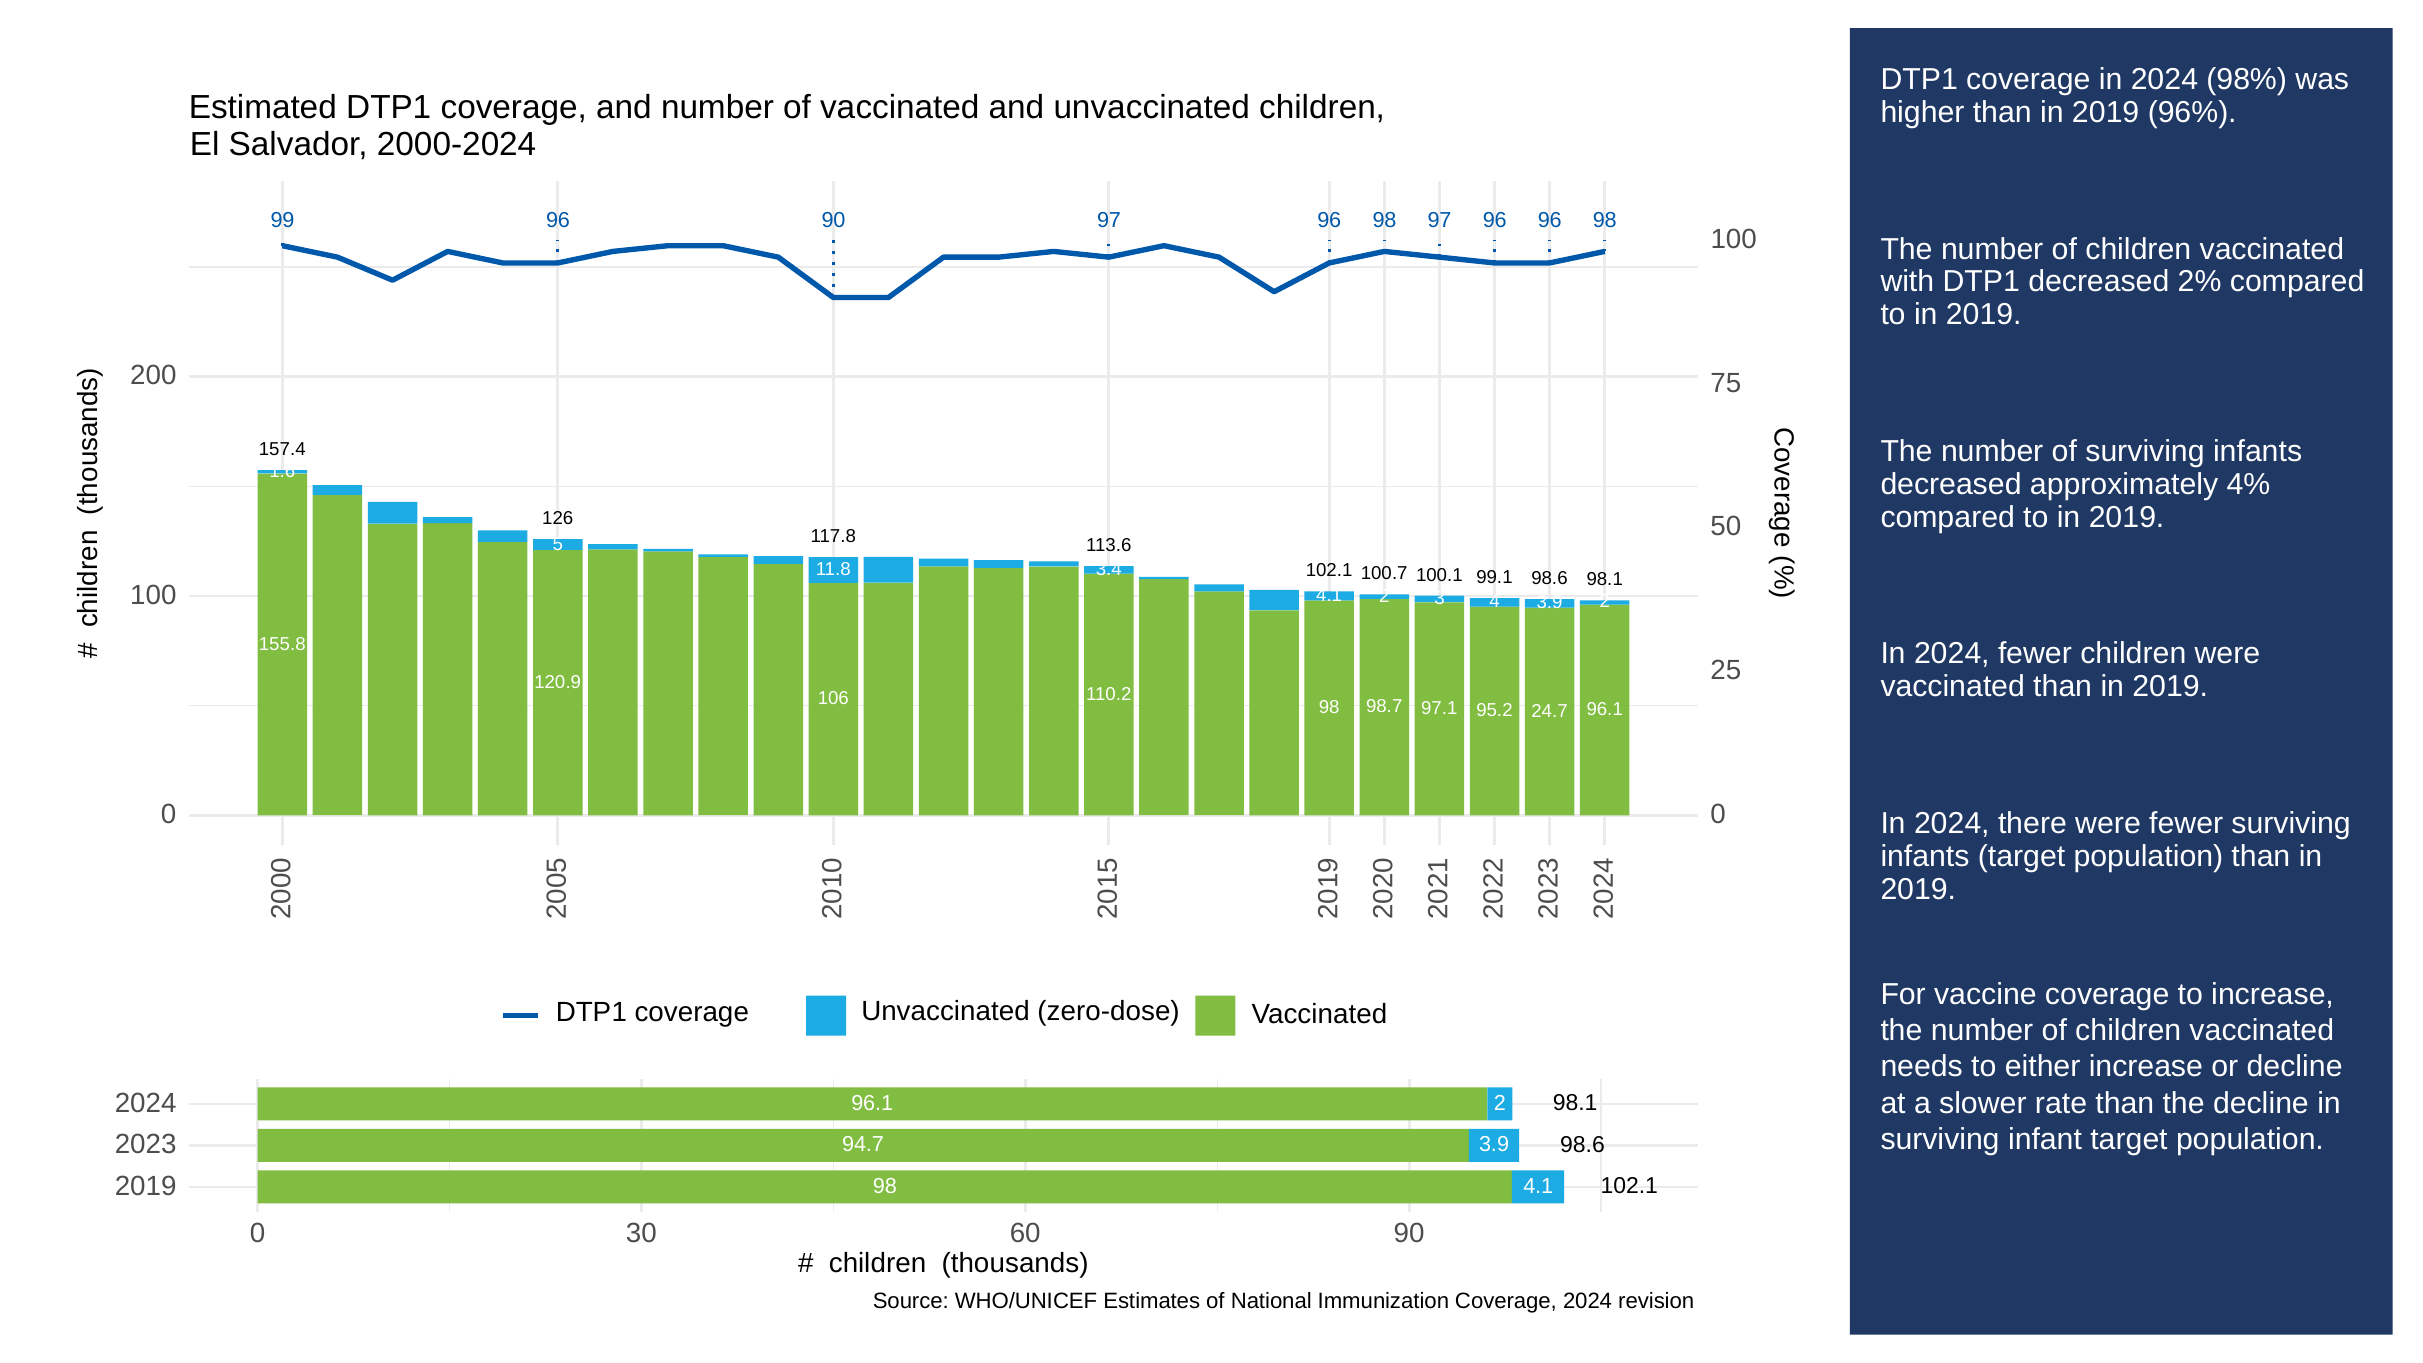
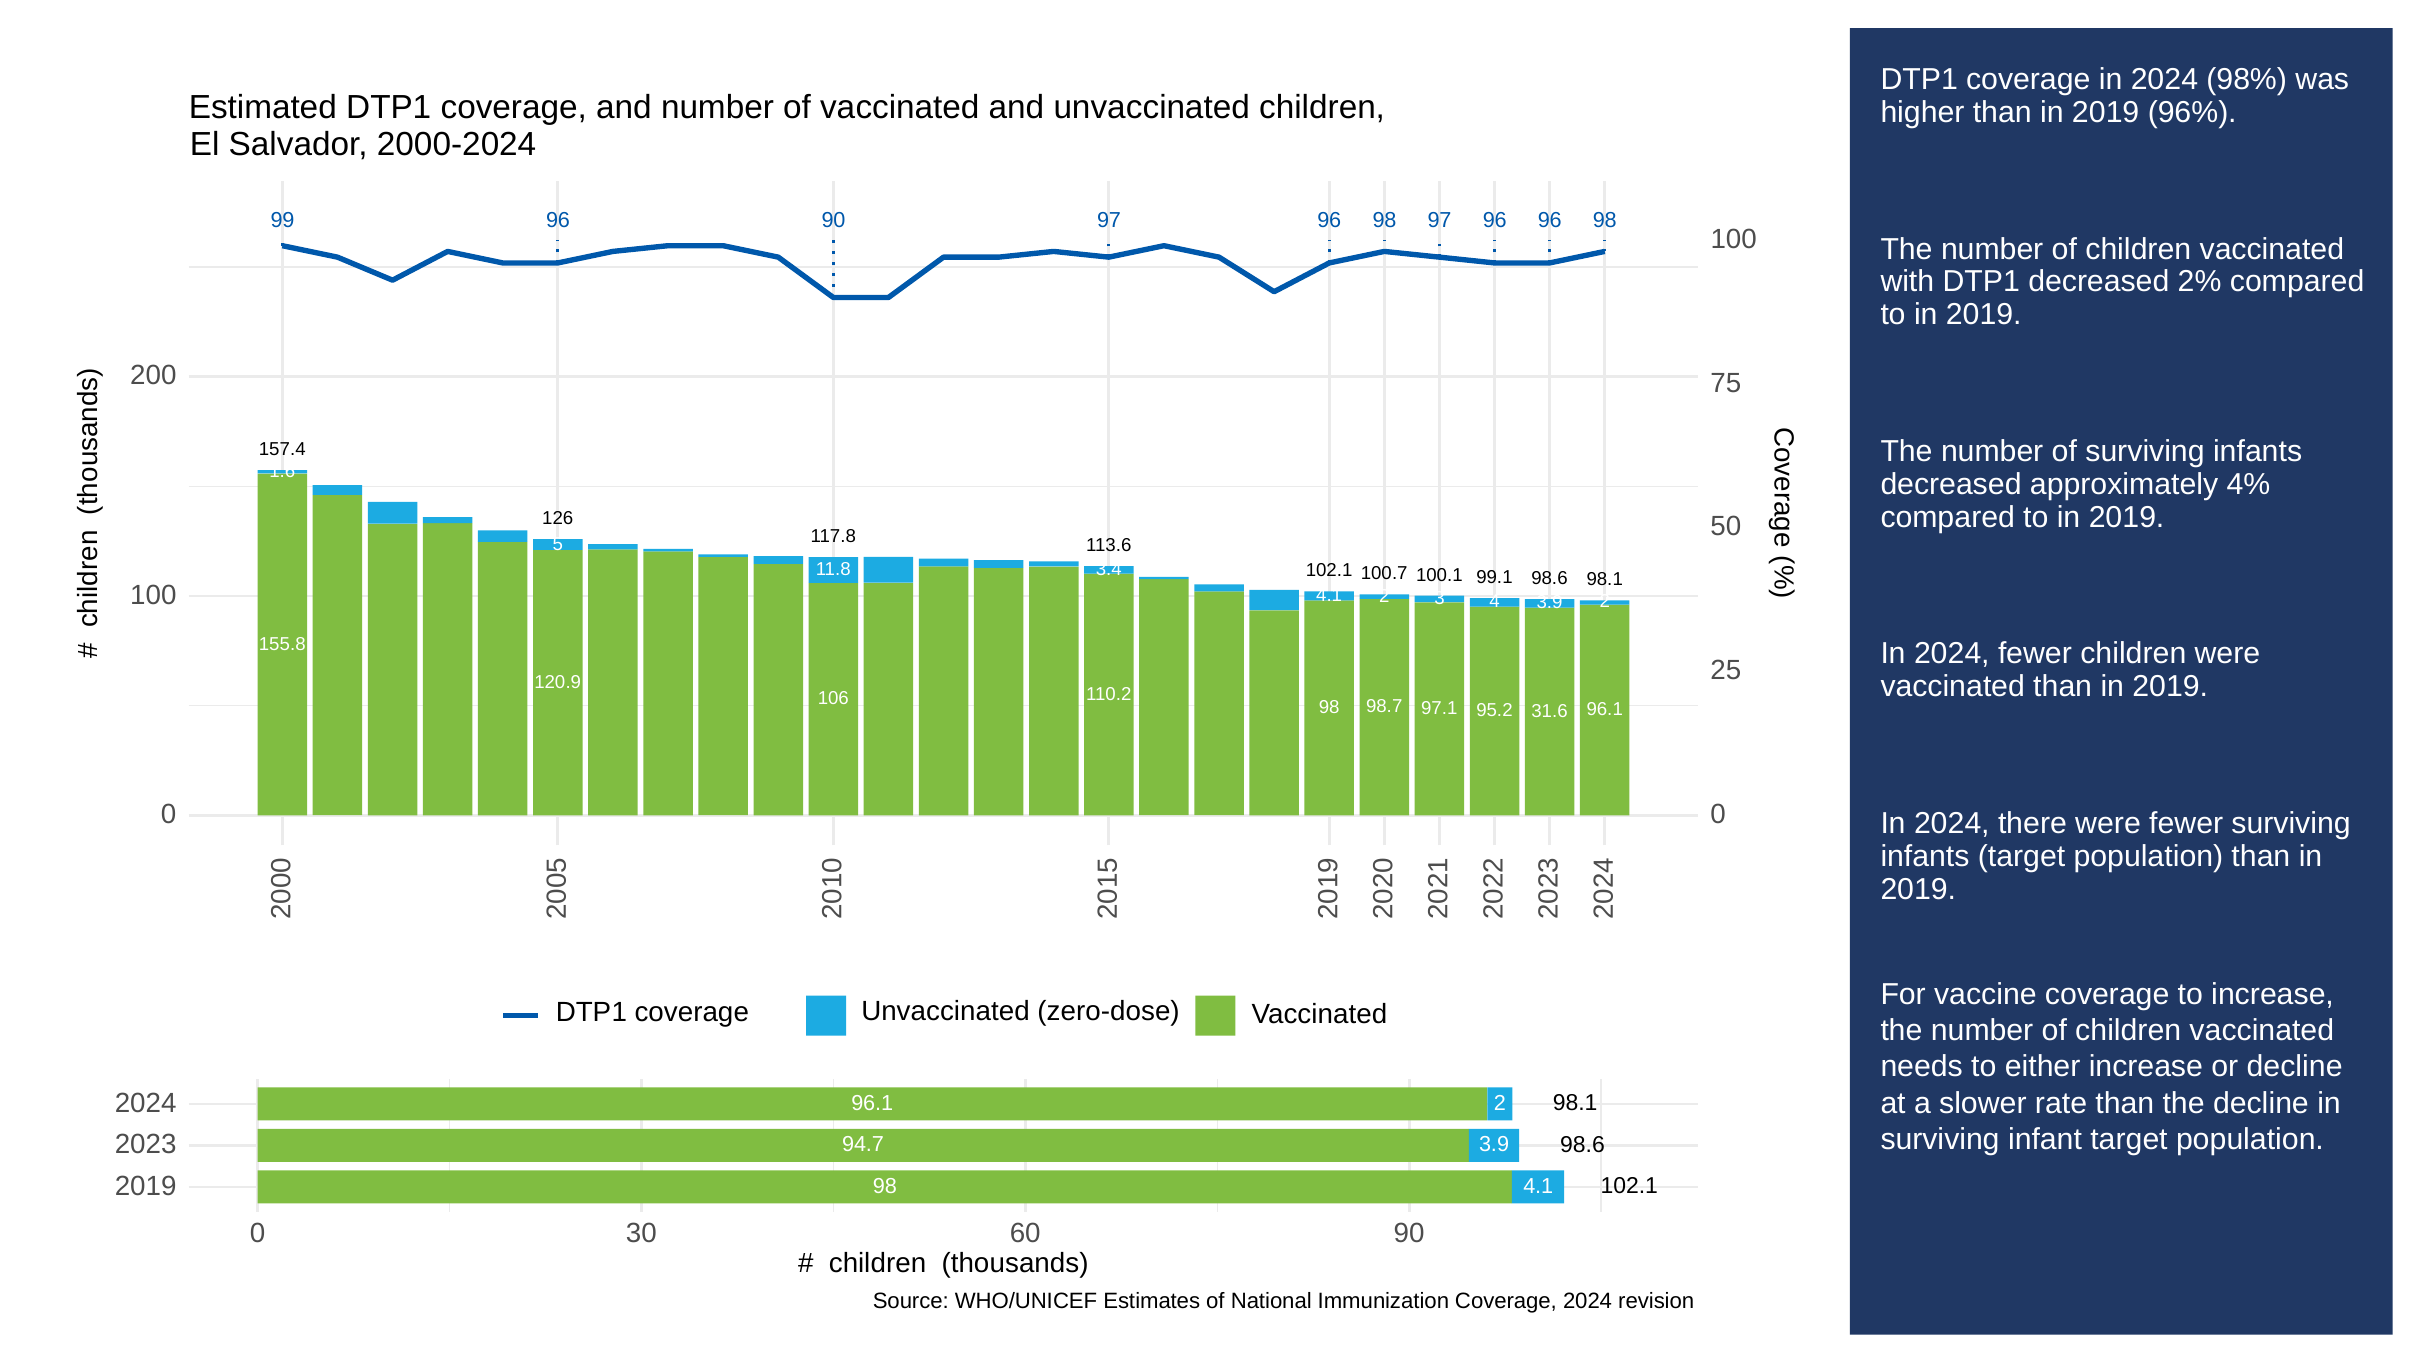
24.7: 24.7 -> 31.6
